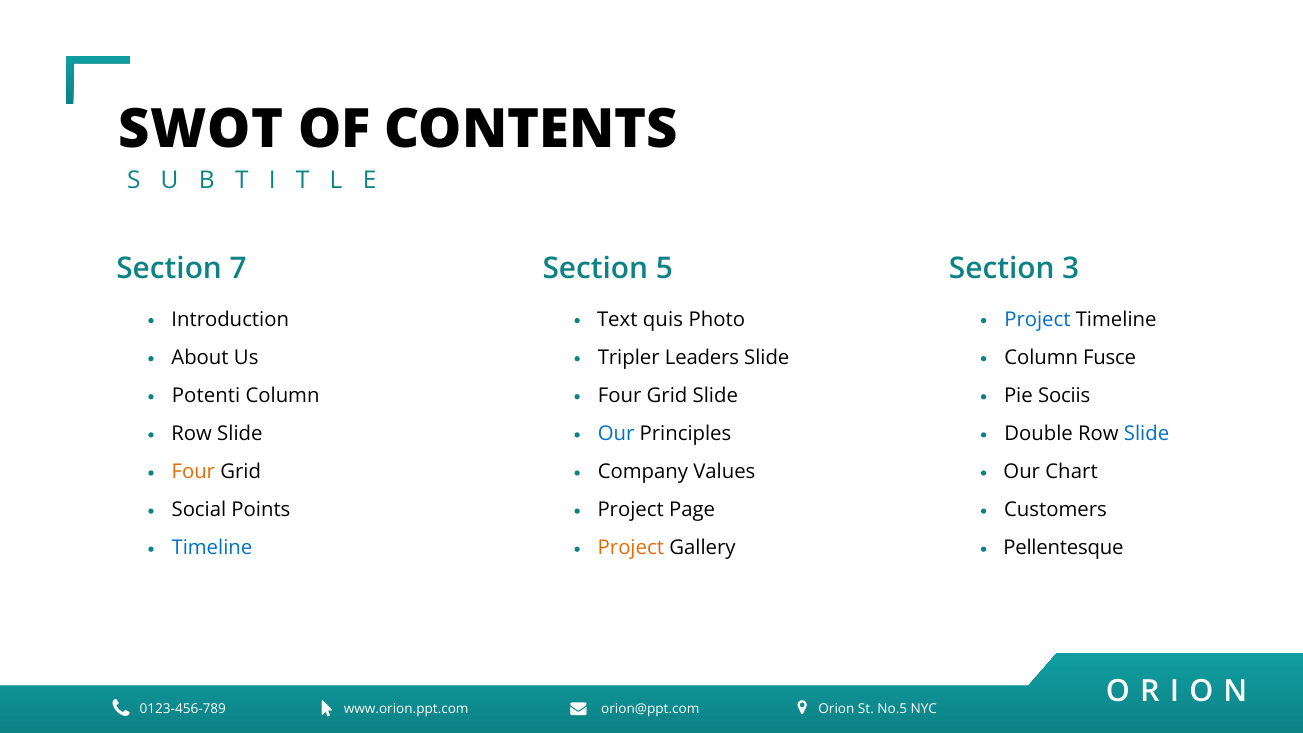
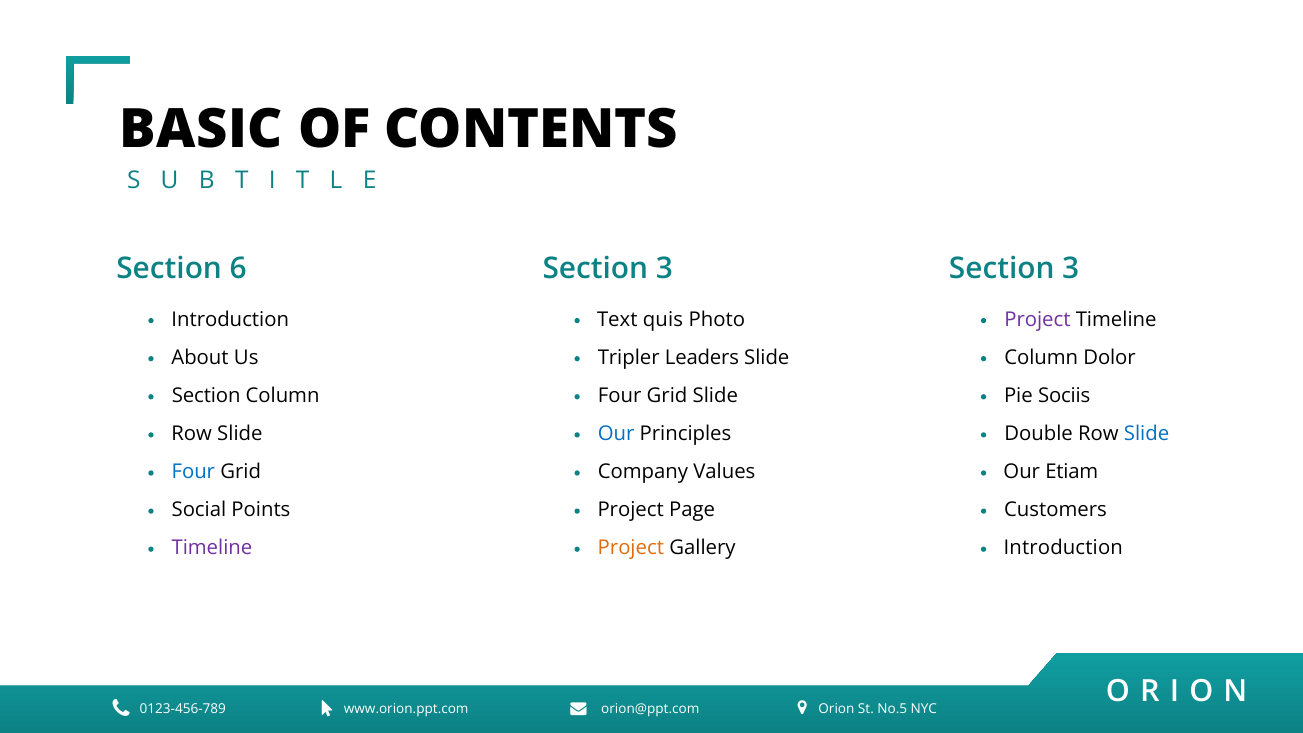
SWOT: SWOT -> BASIC
7: 7 -> 6
5 at (664, 269): 5 -> 3
Project at (1037, 319) colour: blue -> purple
Fusce: Fusce -> Dolor
Potenti at (206, 396): Potenti -> Section
Four at (193, 472) colour: orange -> blue
Chart: Chart -> Etiam
Timeline at (212, 548) colour: blue -> purple
Pellentesque at (1063, 548): Pellentesque -> Introduction
